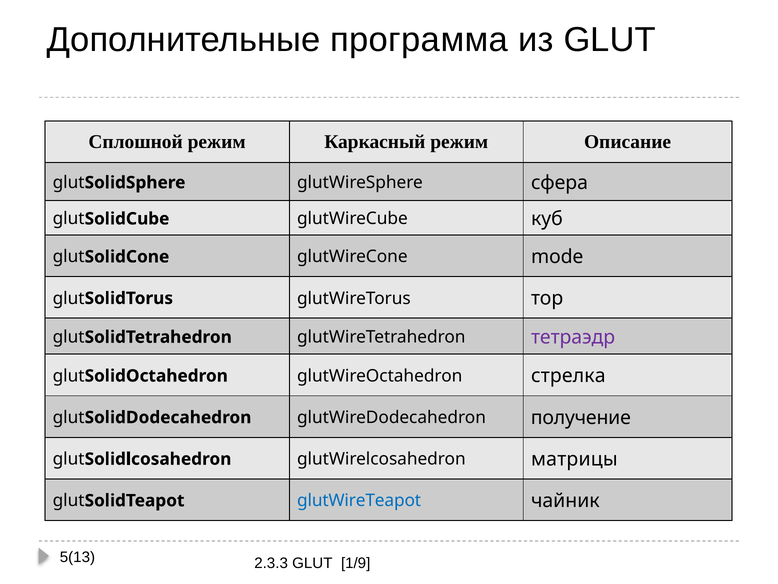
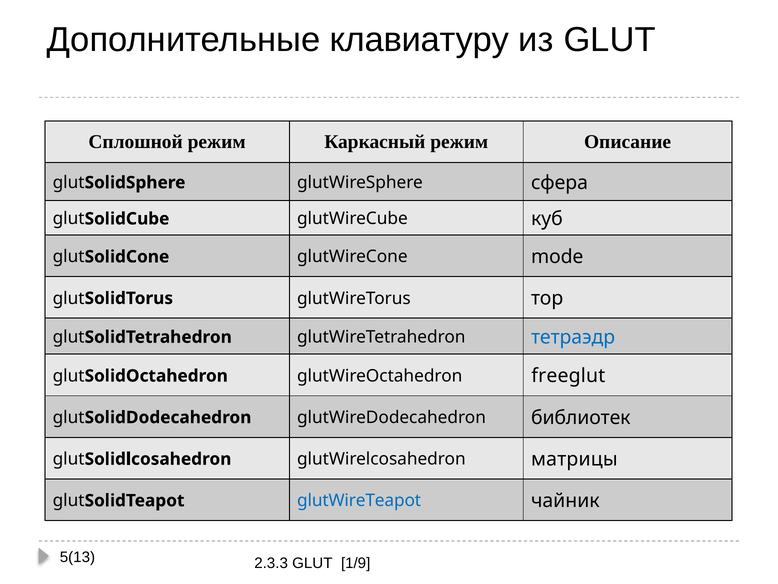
программа: программа -> клавиатуру
тетраэдр colour: purple -> blue
стрелка: стрелка -> freeglut
получение: получение -> библиотек
